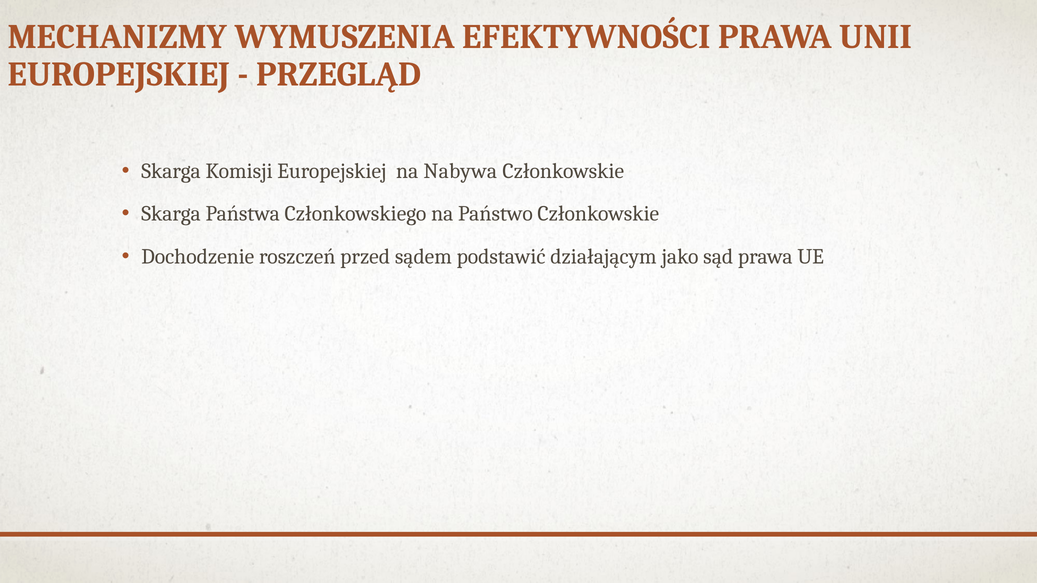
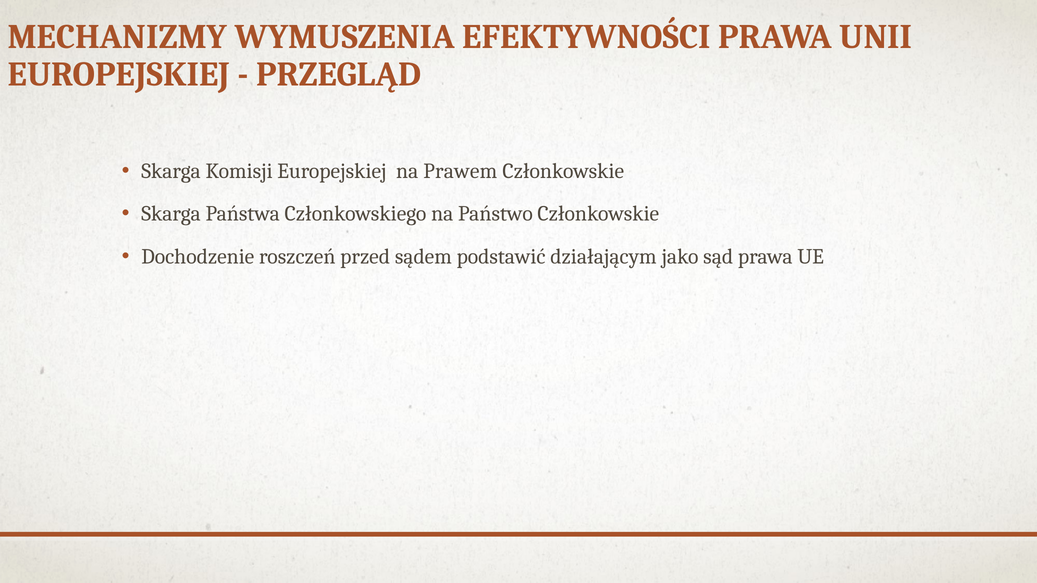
Nabywa: Nabywa -> Prawem
